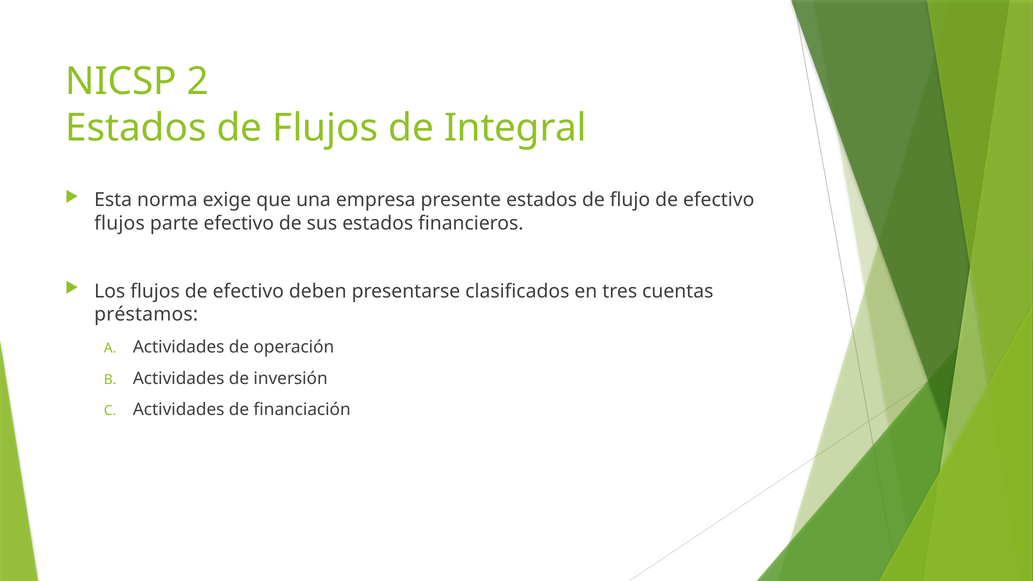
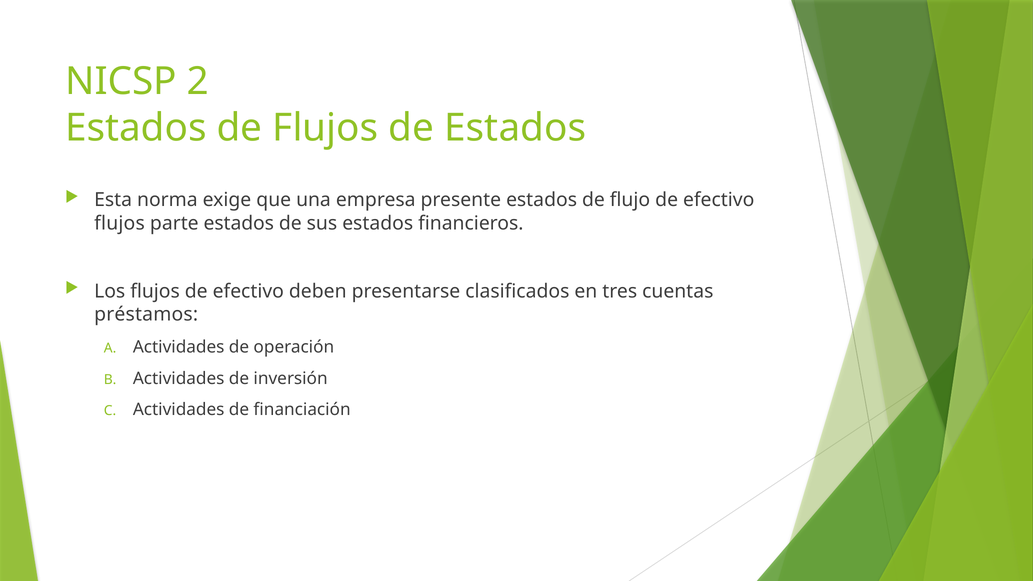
de Integral: Integral -> Estados
parte efectivo: efectivo -> estados
